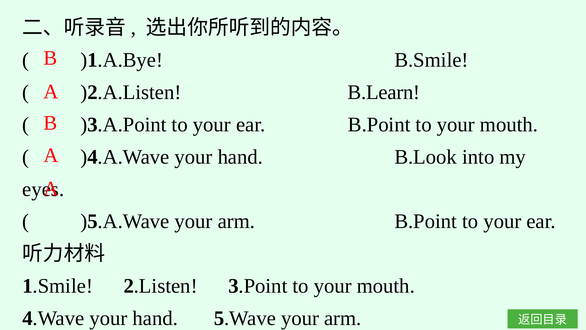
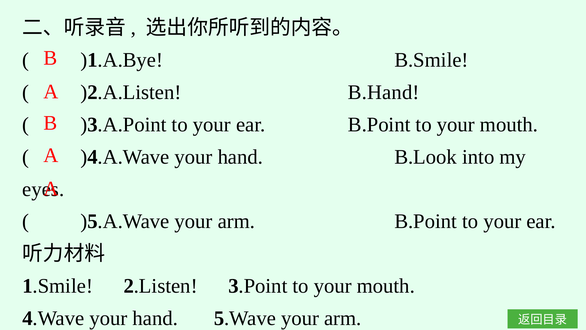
B.Learn: B.Learn -> B.Hand
